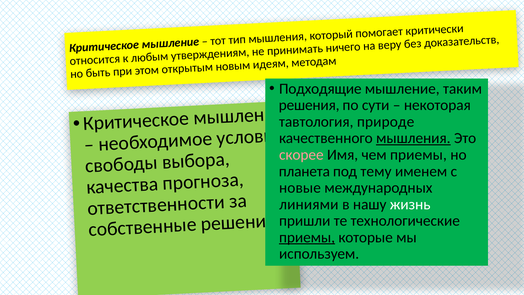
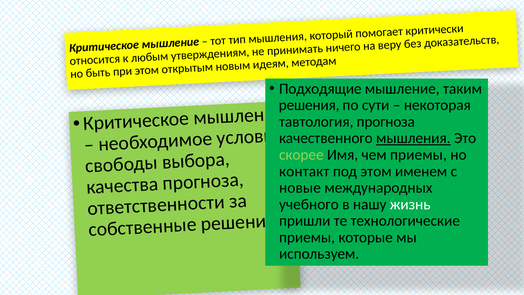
тавтология природе: природе -> прогноза
скорее colour: pink -> light green
планета: планета -> контакт
под тему: тему -> этом
линиями: линиями -> учебного
приемы at (307, 237) underline: present -> none
